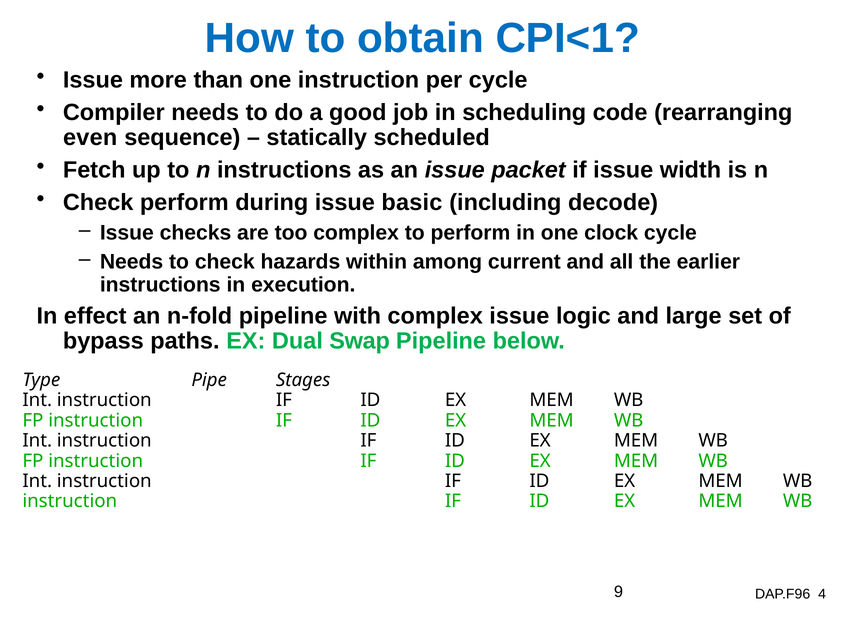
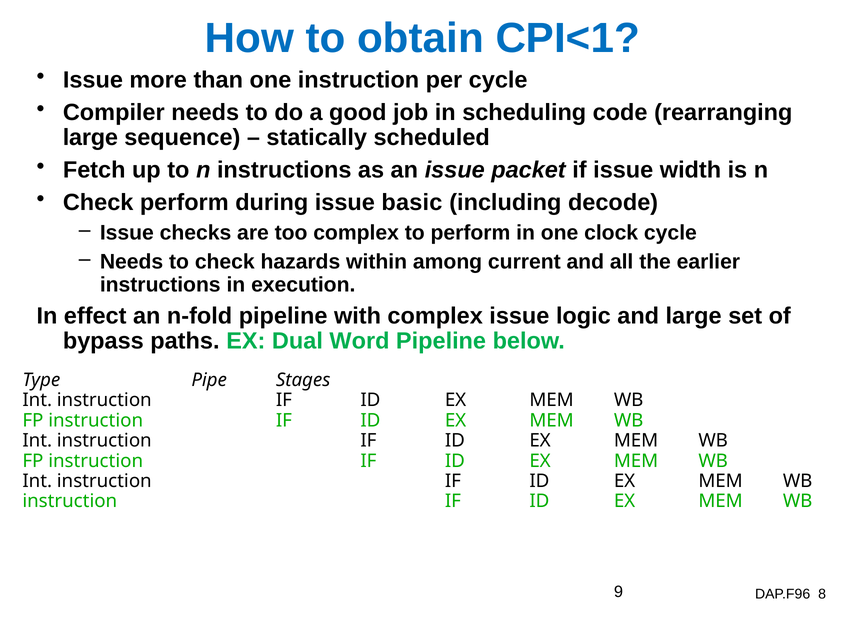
even at (90, 138): even -> large
Swap: Swap -> Word
4: 4 -> 8
